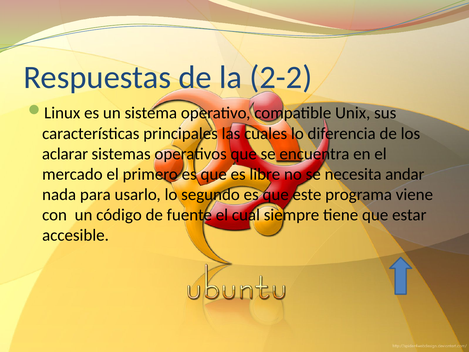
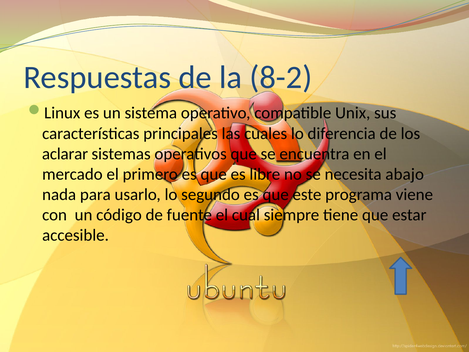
2-2: 2-2 -> 8-2
andar: andar -> abajo
